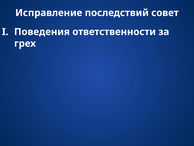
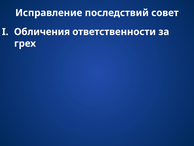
Поведения: Поведения -> Обличения
